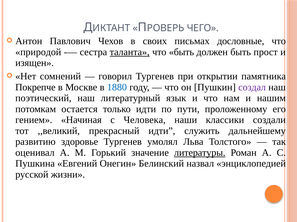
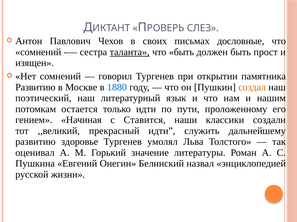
ЧЕГО: ЧЕГО -> СЛЕЗ
природой at (38, 52): природой -> сомнений
Покрепче at (35, 87): Покрепче -> Развитию
создал colour: purple -> orange
Человека: Человека -> Ставится
литературы underline: present -> none
